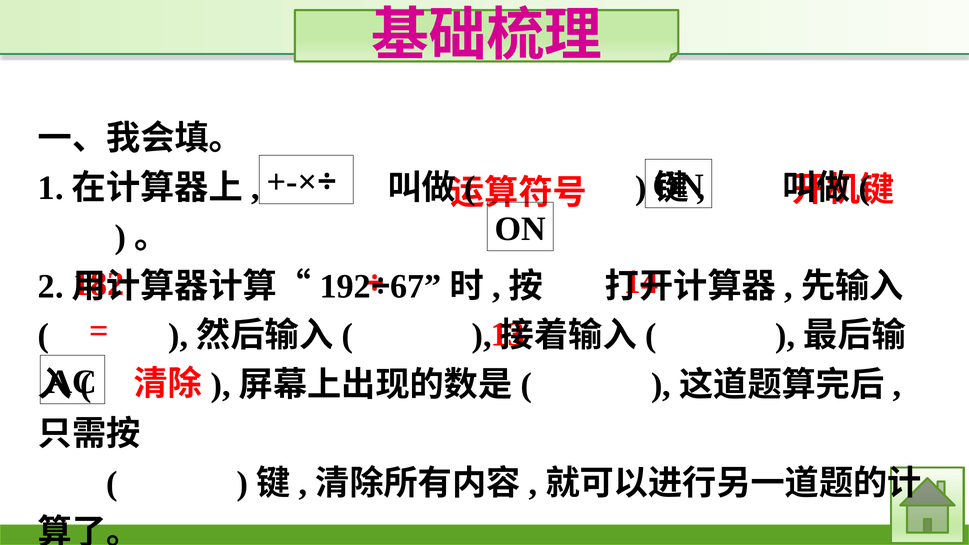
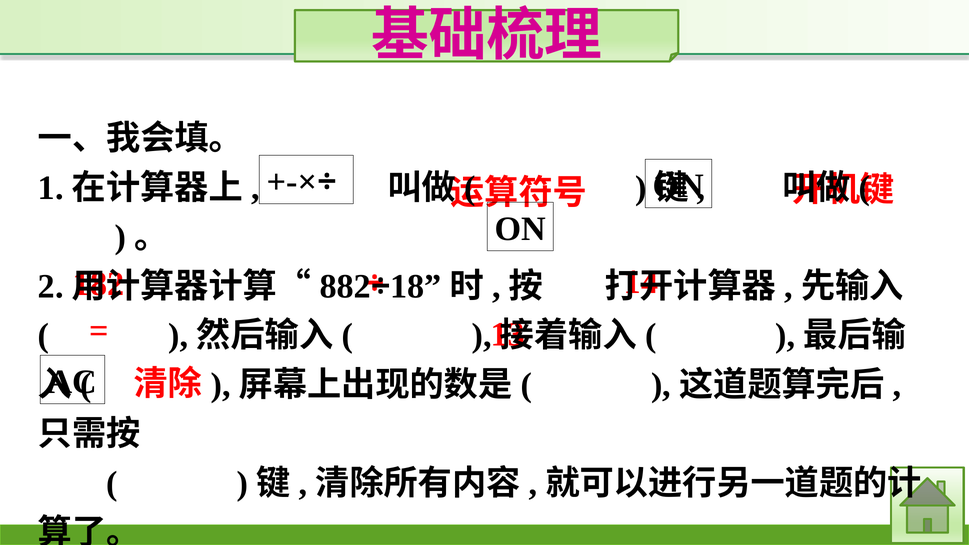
192: 192 -> 882
67: 67 -> 18
